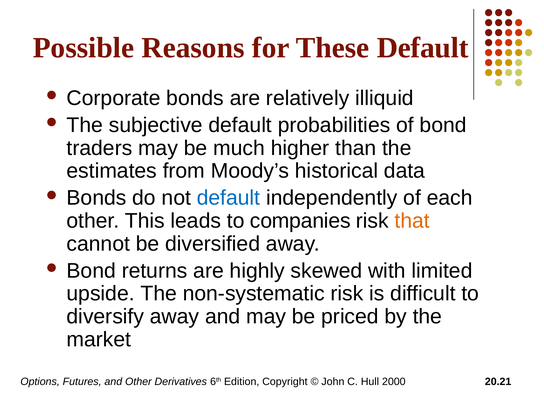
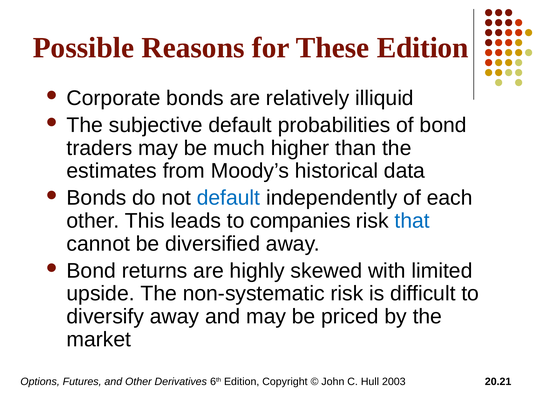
These Default: Default -> Edition
that colour: orange -> blue
2000: 2000 -> 2003
